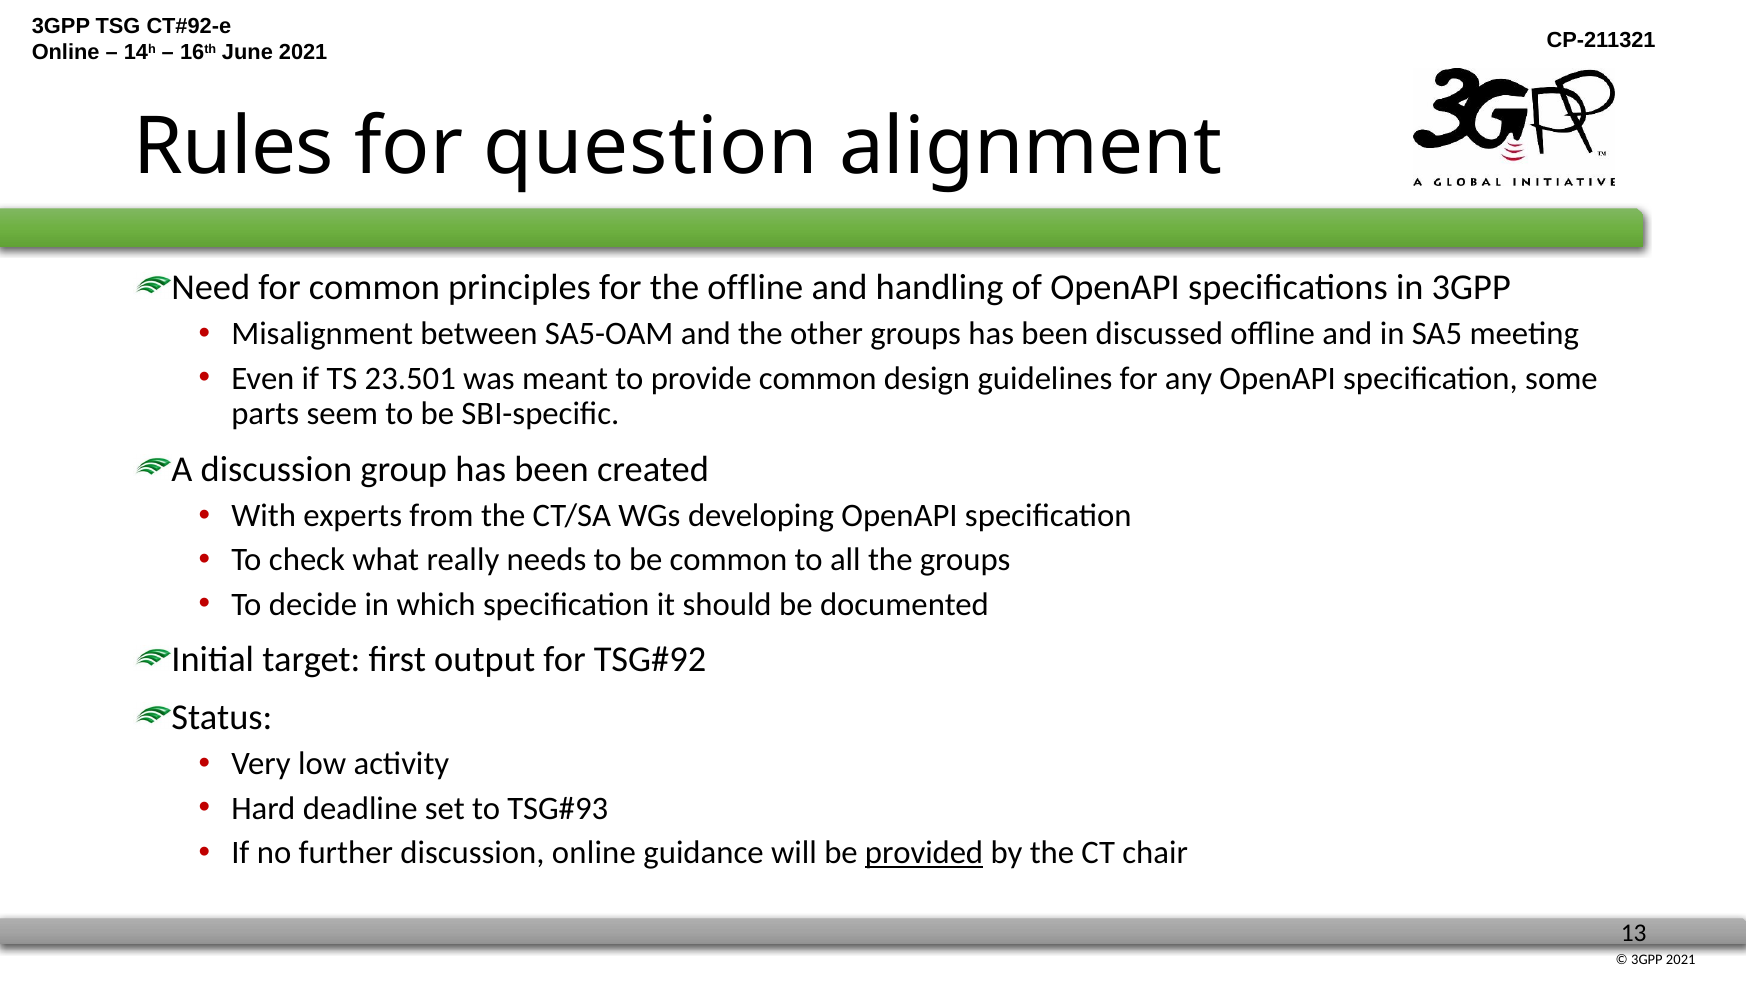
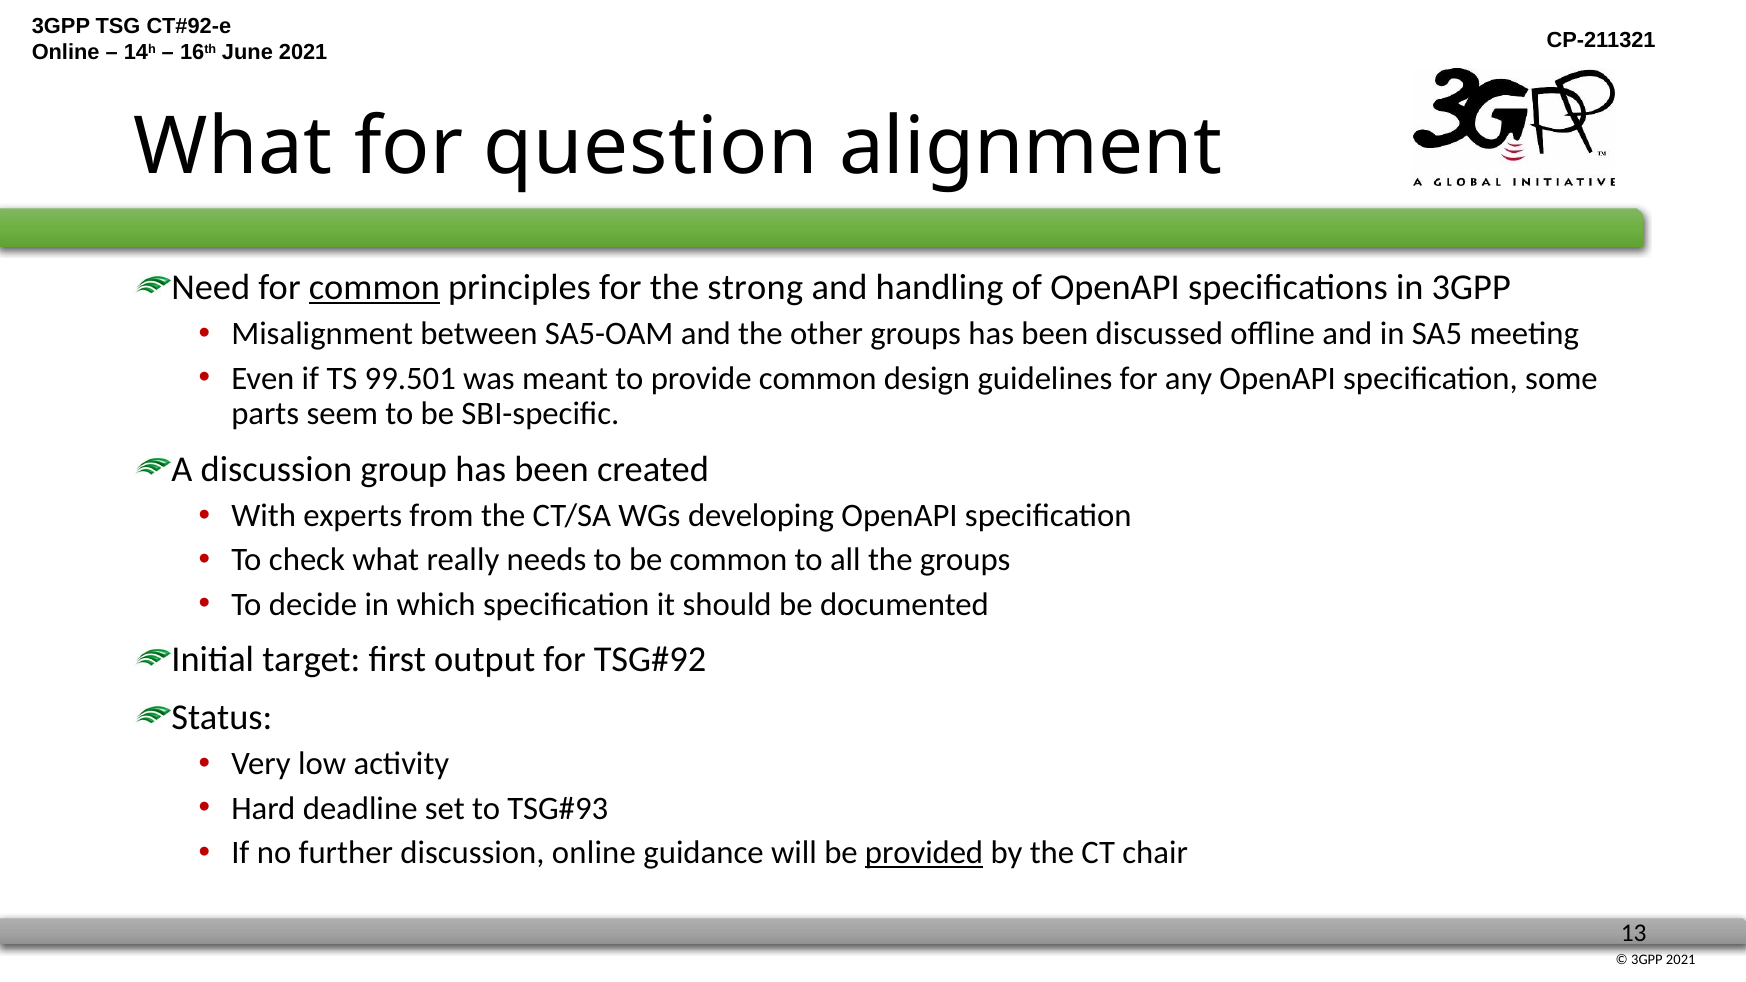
Rules at (233, 147): Rules -> What
common at (374, 287) underline: none -> present
the offline: offline -> strong
23.501: 23.501 -> 99.501
